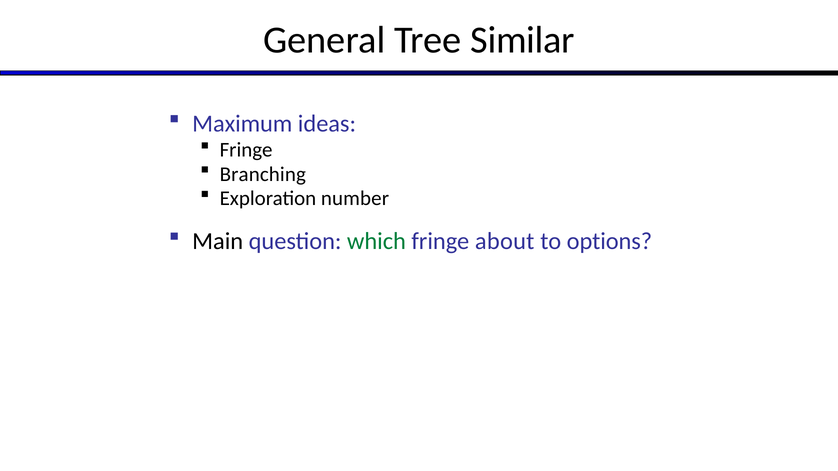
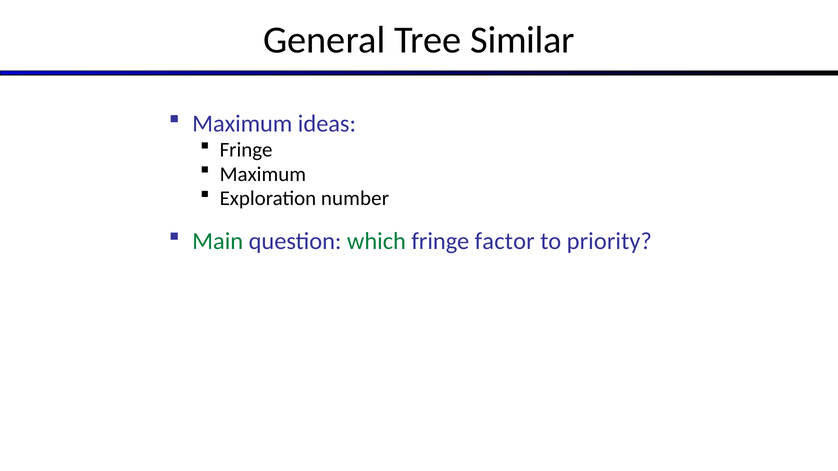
Branching at (263, 174): Branching -> Maximum
Main colour: black -> green
about: about -> factor
options: options -> priority
